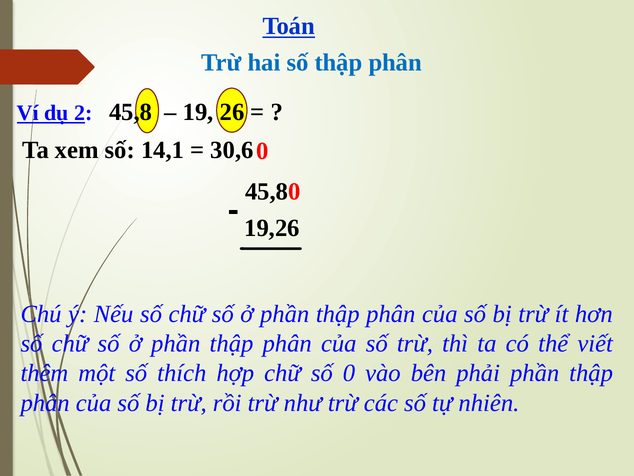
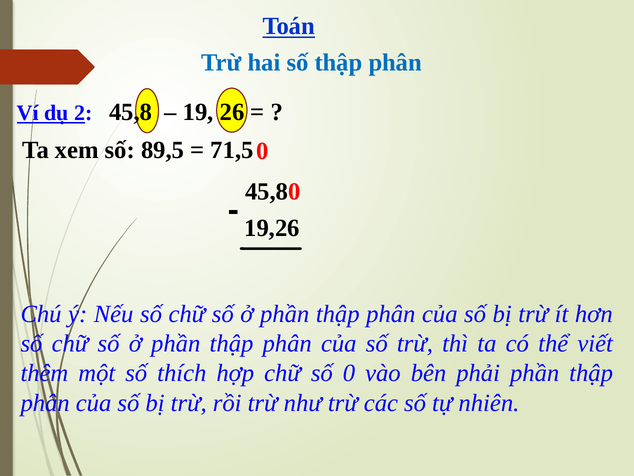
14,1: 14,1 -> 89,5
30,6: 30,6 -> 71,5
